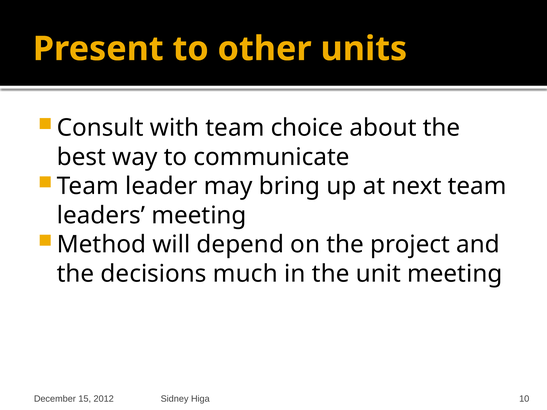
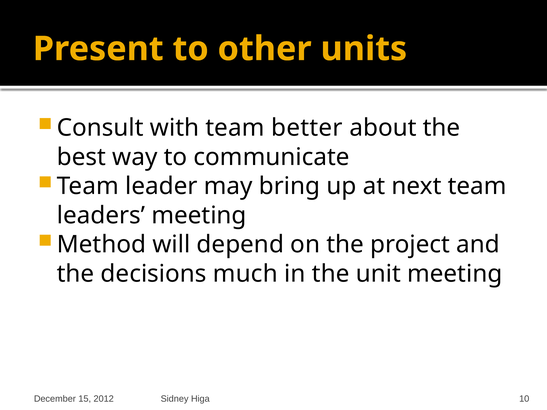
choice: choice -> better
